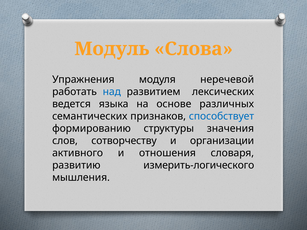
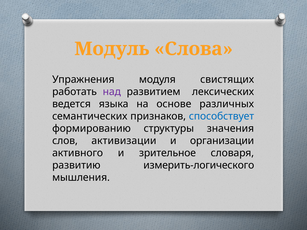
неречевой: неречевой -> свистящих
над colour: blue -> purple
сотворчеству: сотворчеству -> активизации
отношения: отношения -> зрительное
